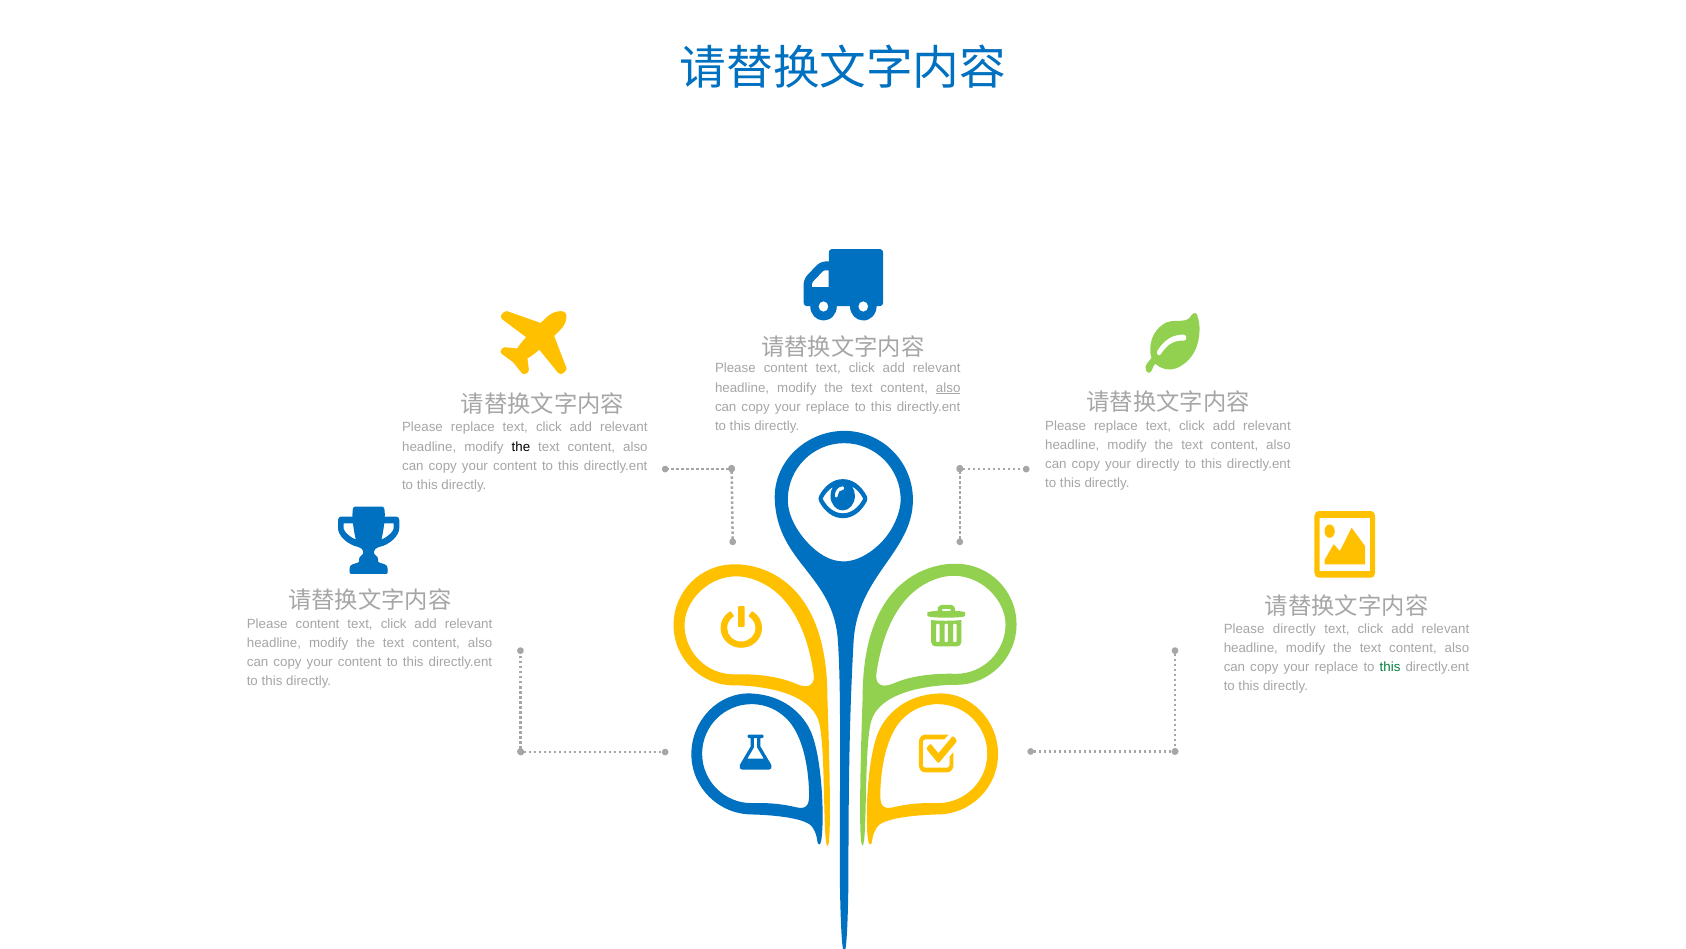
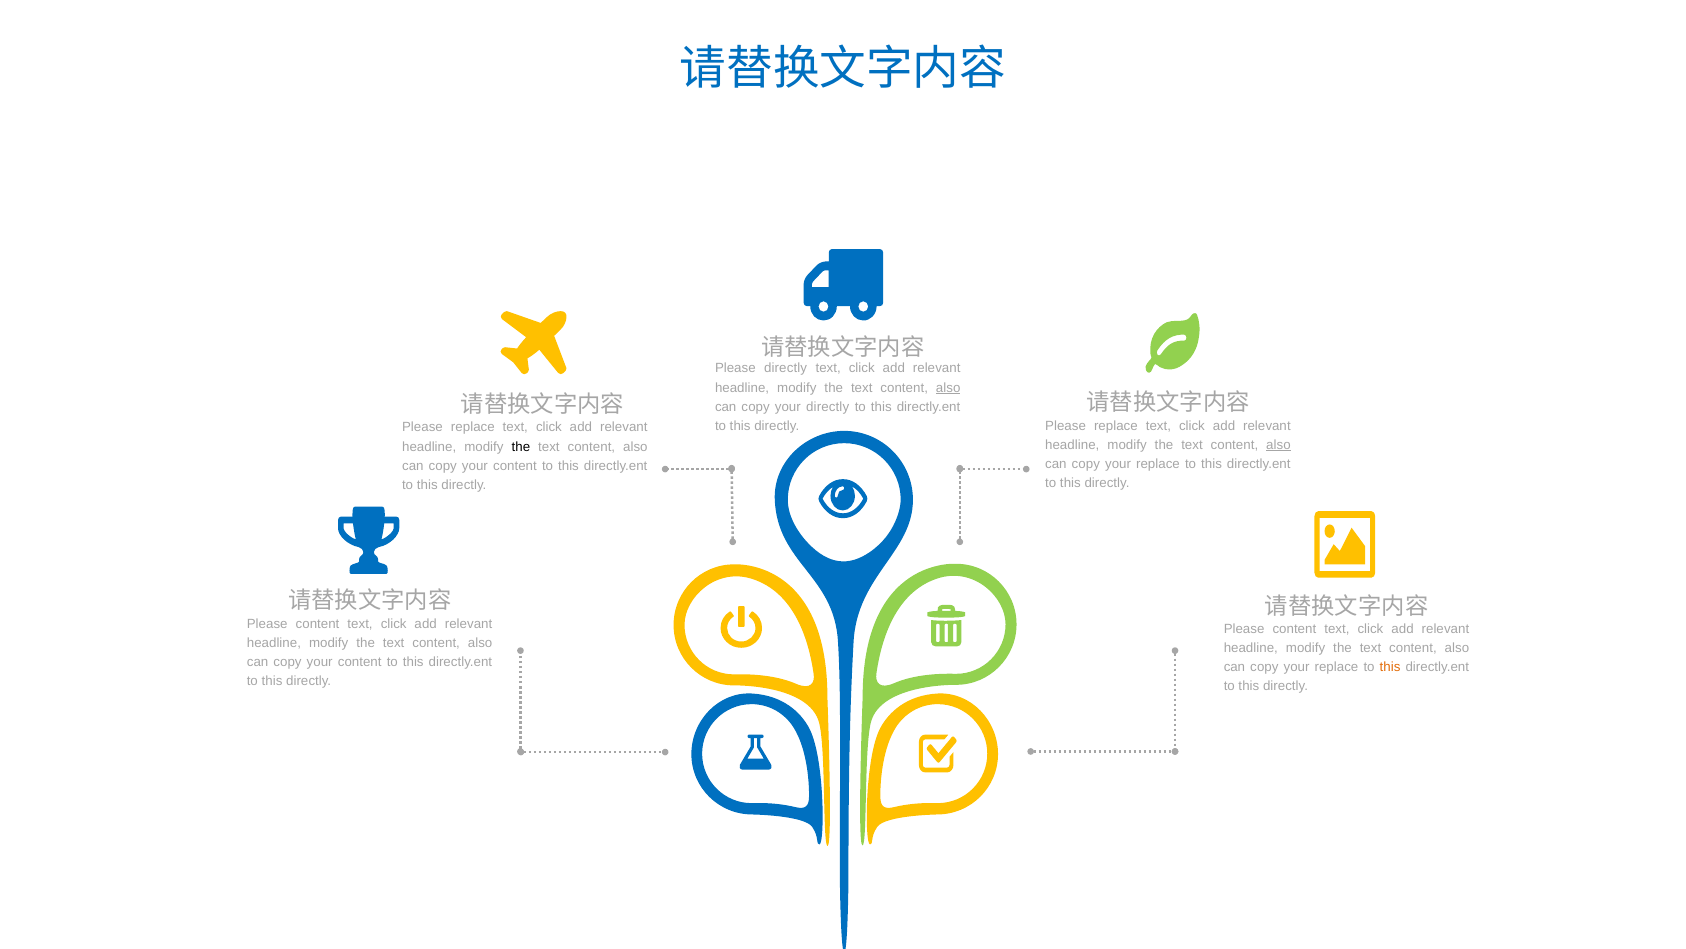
content at (786, 368): content -> directly
replace at (828, 406): replace -> directly
also at (1278, 445) underline: none -> present
directly at (1158, 464): directly -> replace
directly at (1294, 628): directly -> content
this at (1390, 667) colour: green -> orange
